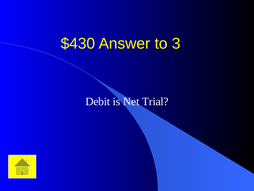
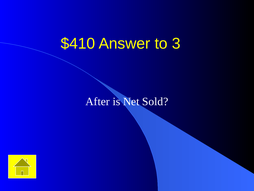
$430: $430 -> $410
Debit: Debit -> After
Trial: Trial -> Sold
